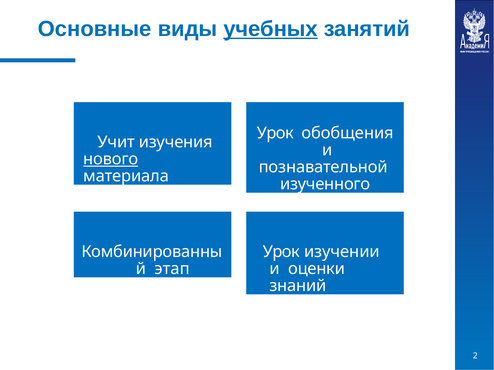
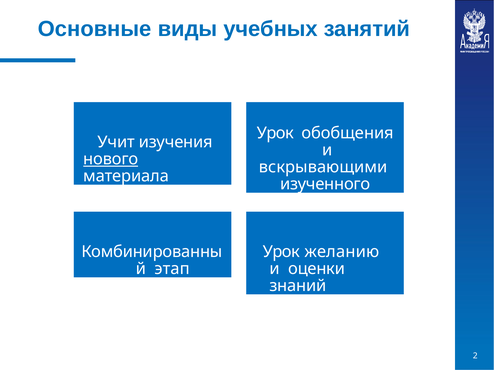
учебных underline: present -> none
познавательной: познавательной -> вскрывающими
изучении: изучении -> желанию
